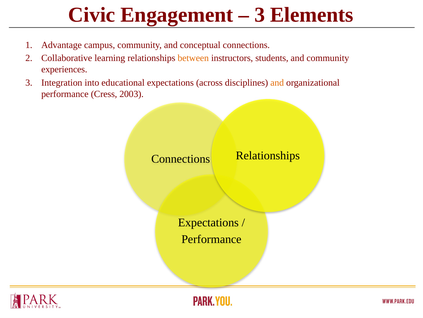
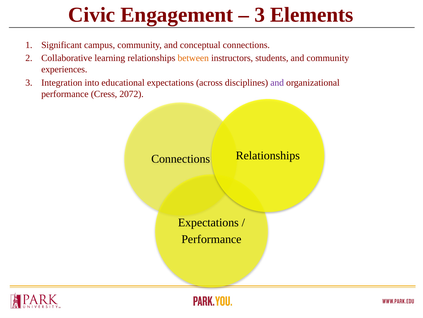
Advantage: Advantage -> Significant
and at (277, 82) colour: orange -> purple
2003: 2003 -> 2072
